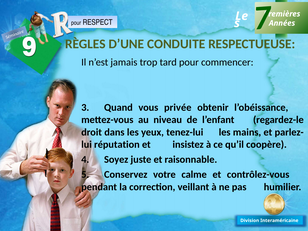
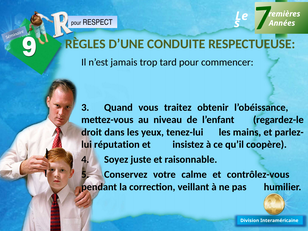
privée: privée -> traitez
